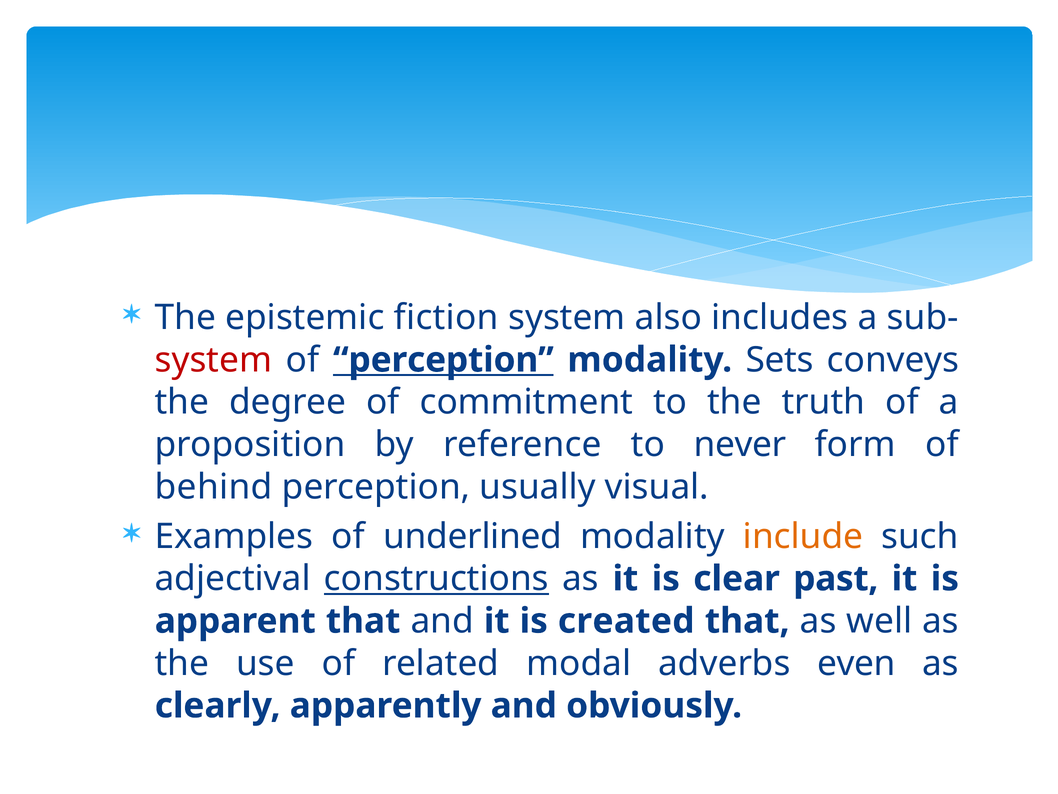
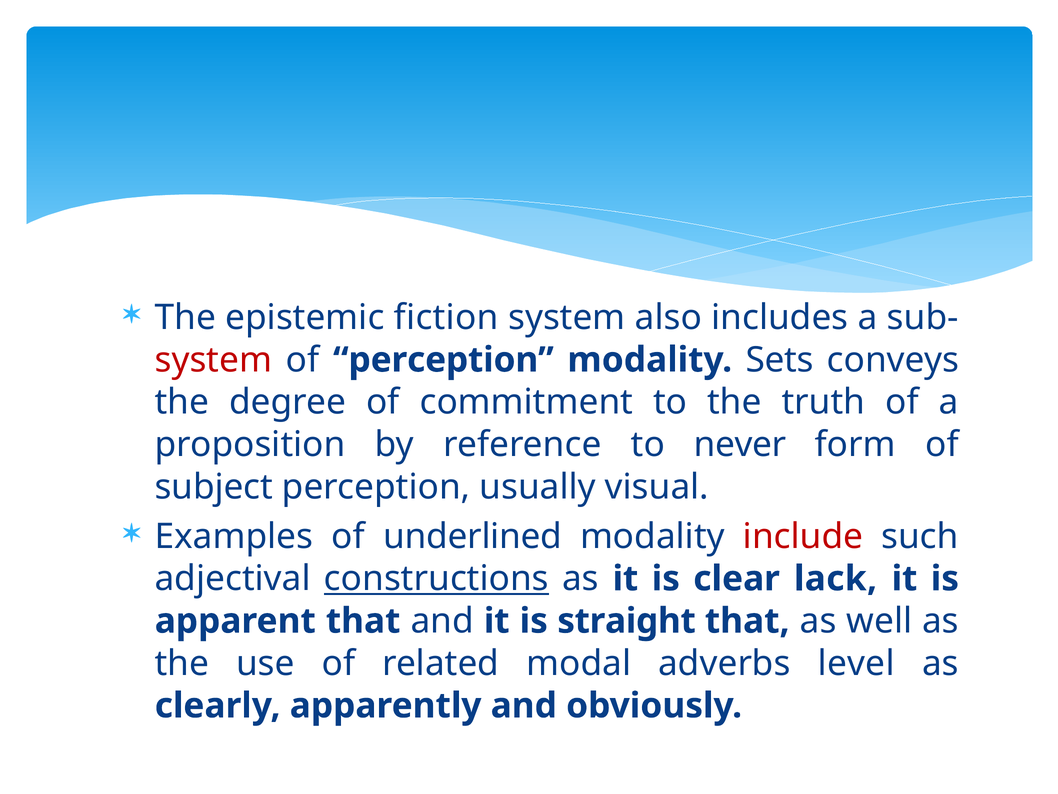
perception at (443, 360) underline: present -> none
behind: behind -> subject
include colour: orange -> red
past: past -> lack
created: created -> straight
even: even -> level
